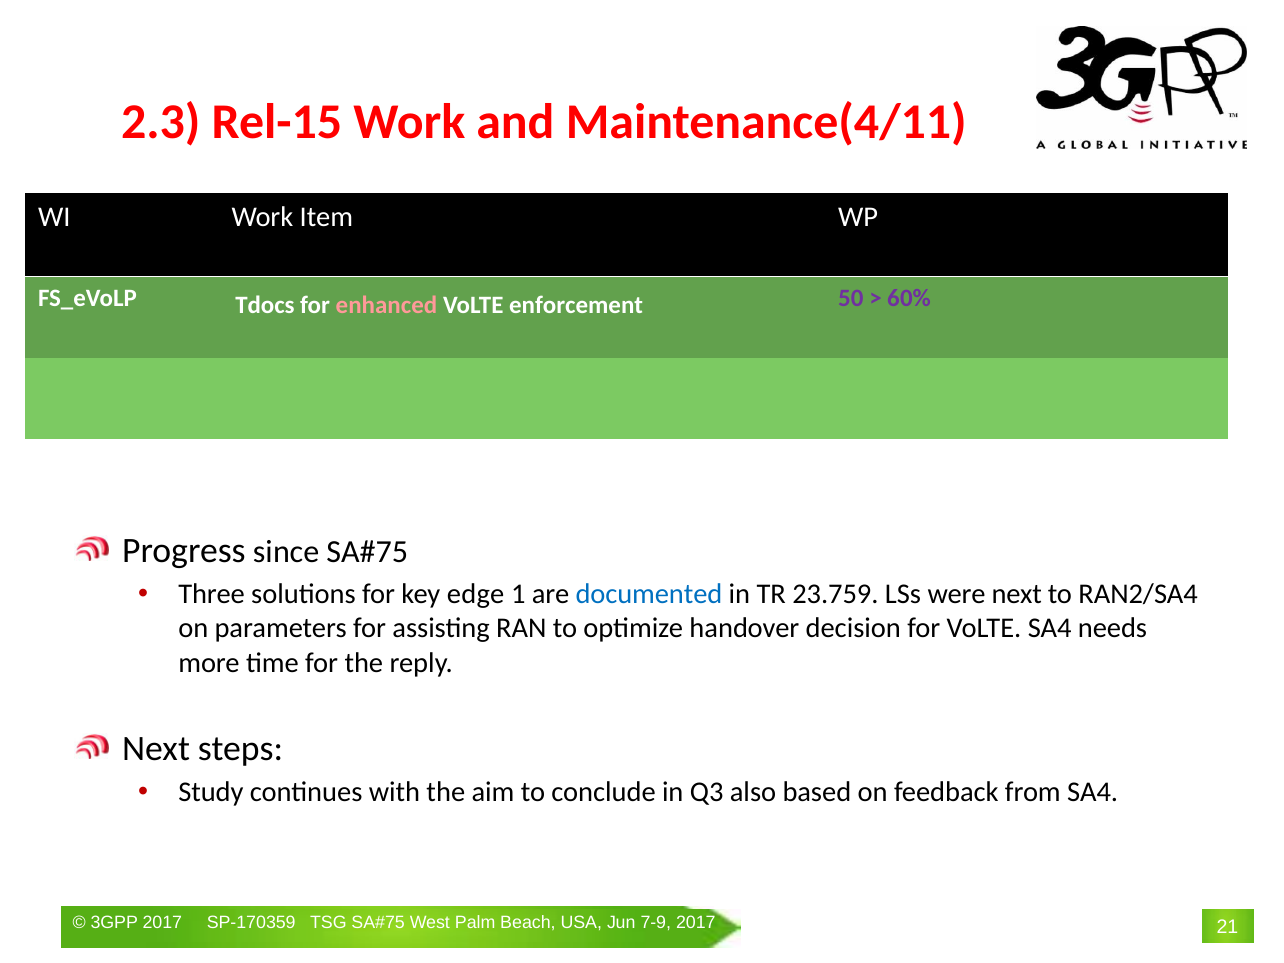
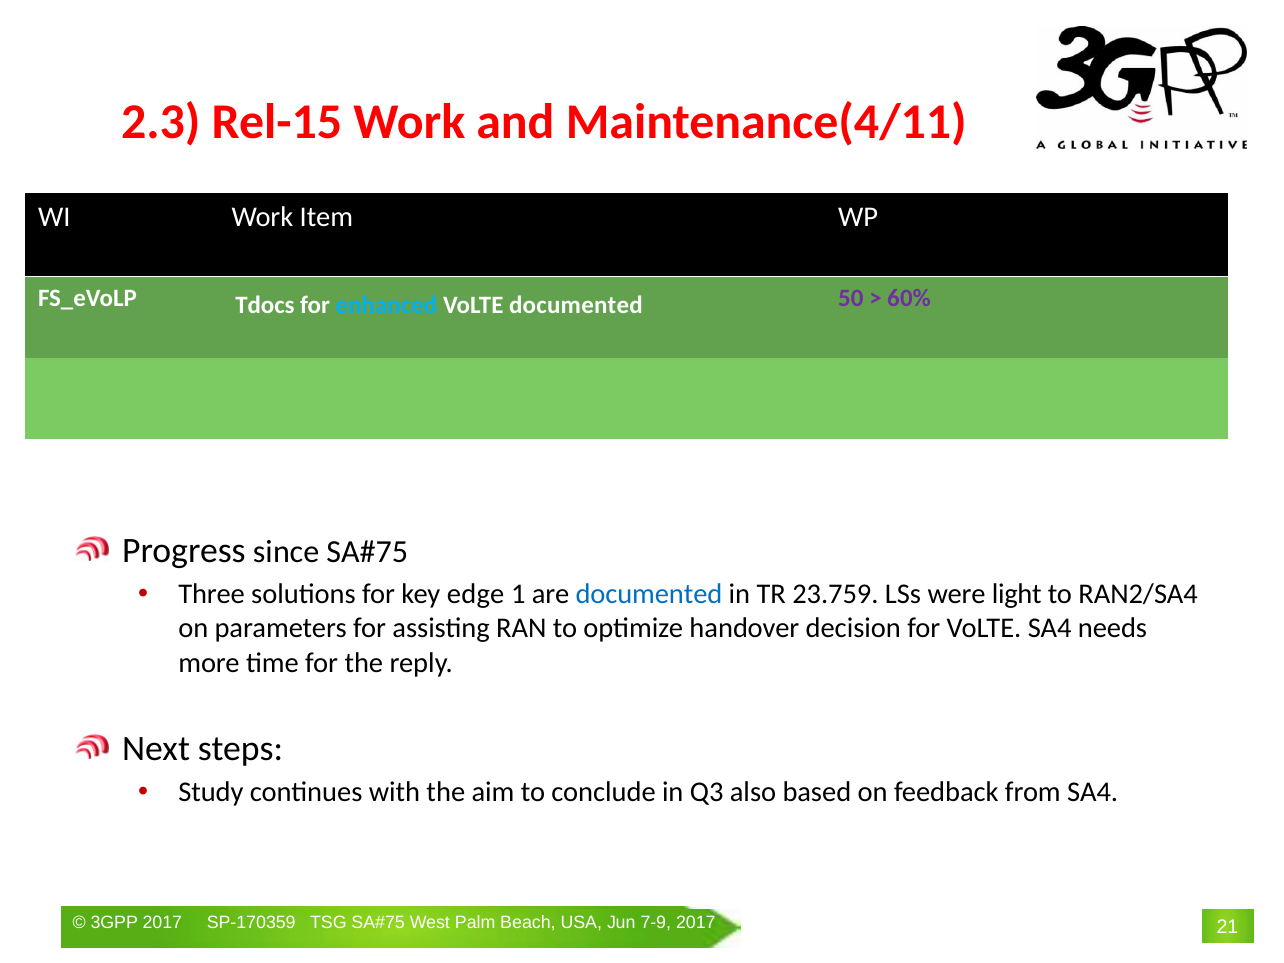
enhanced colour: pink -> light blue
VoLTE enforcement: enforcement -> documented
were next: next -> light
